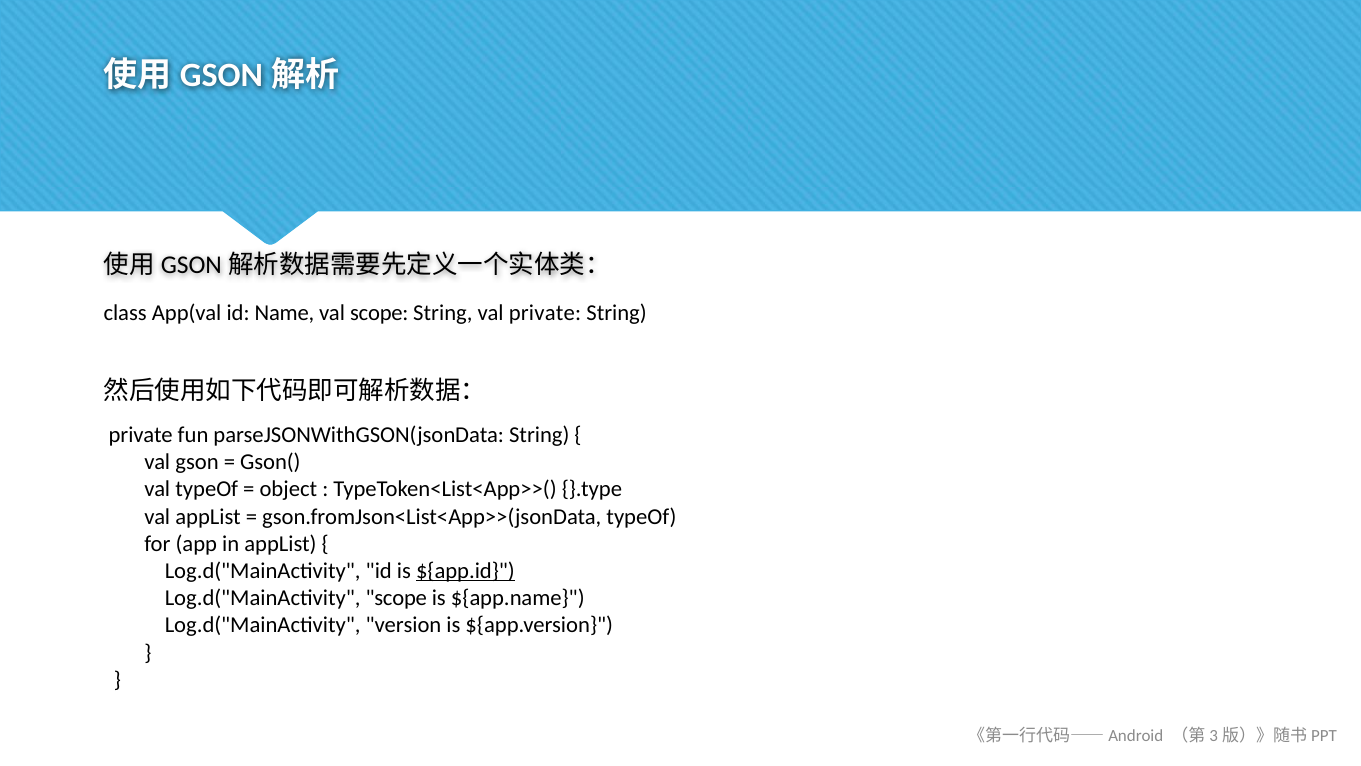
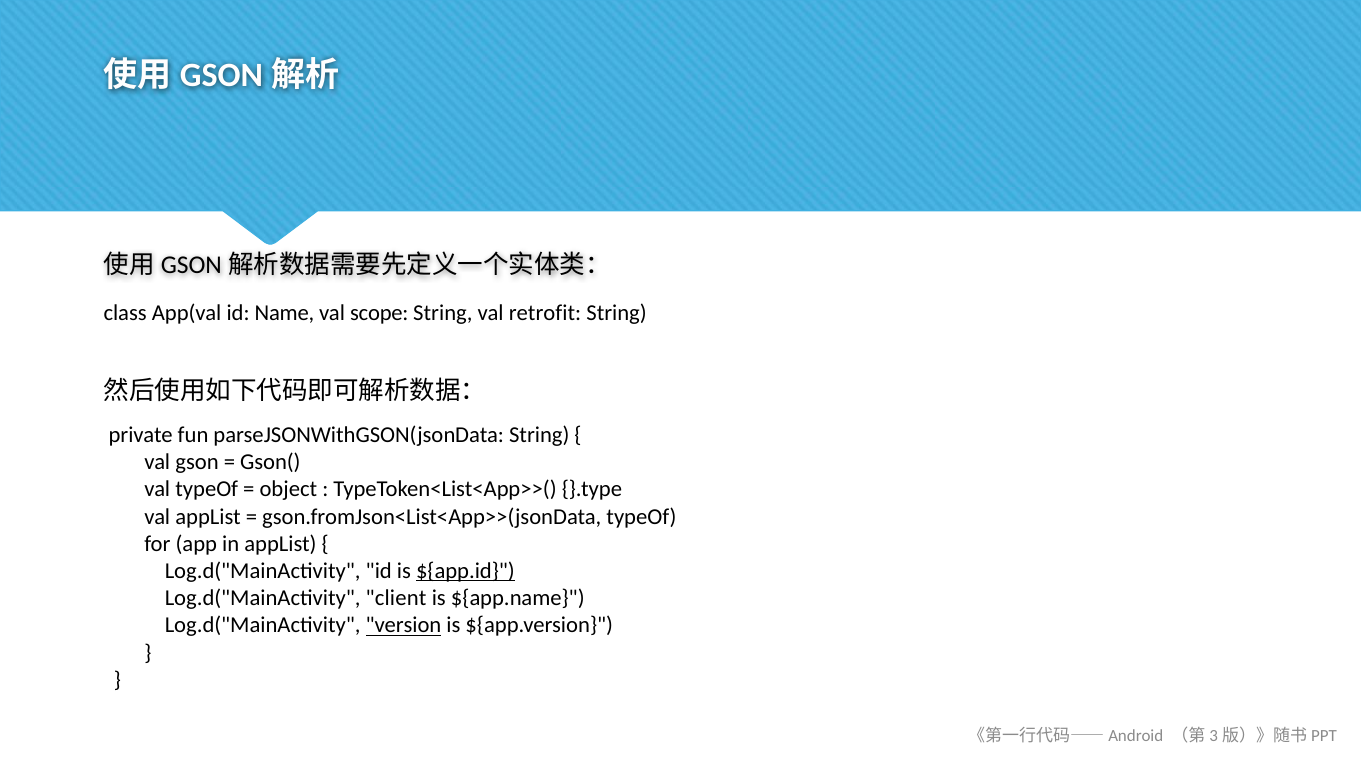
val private: private -> retrofit
Log.d("MainActivity scope: scope -> client
version underline: none -> present
